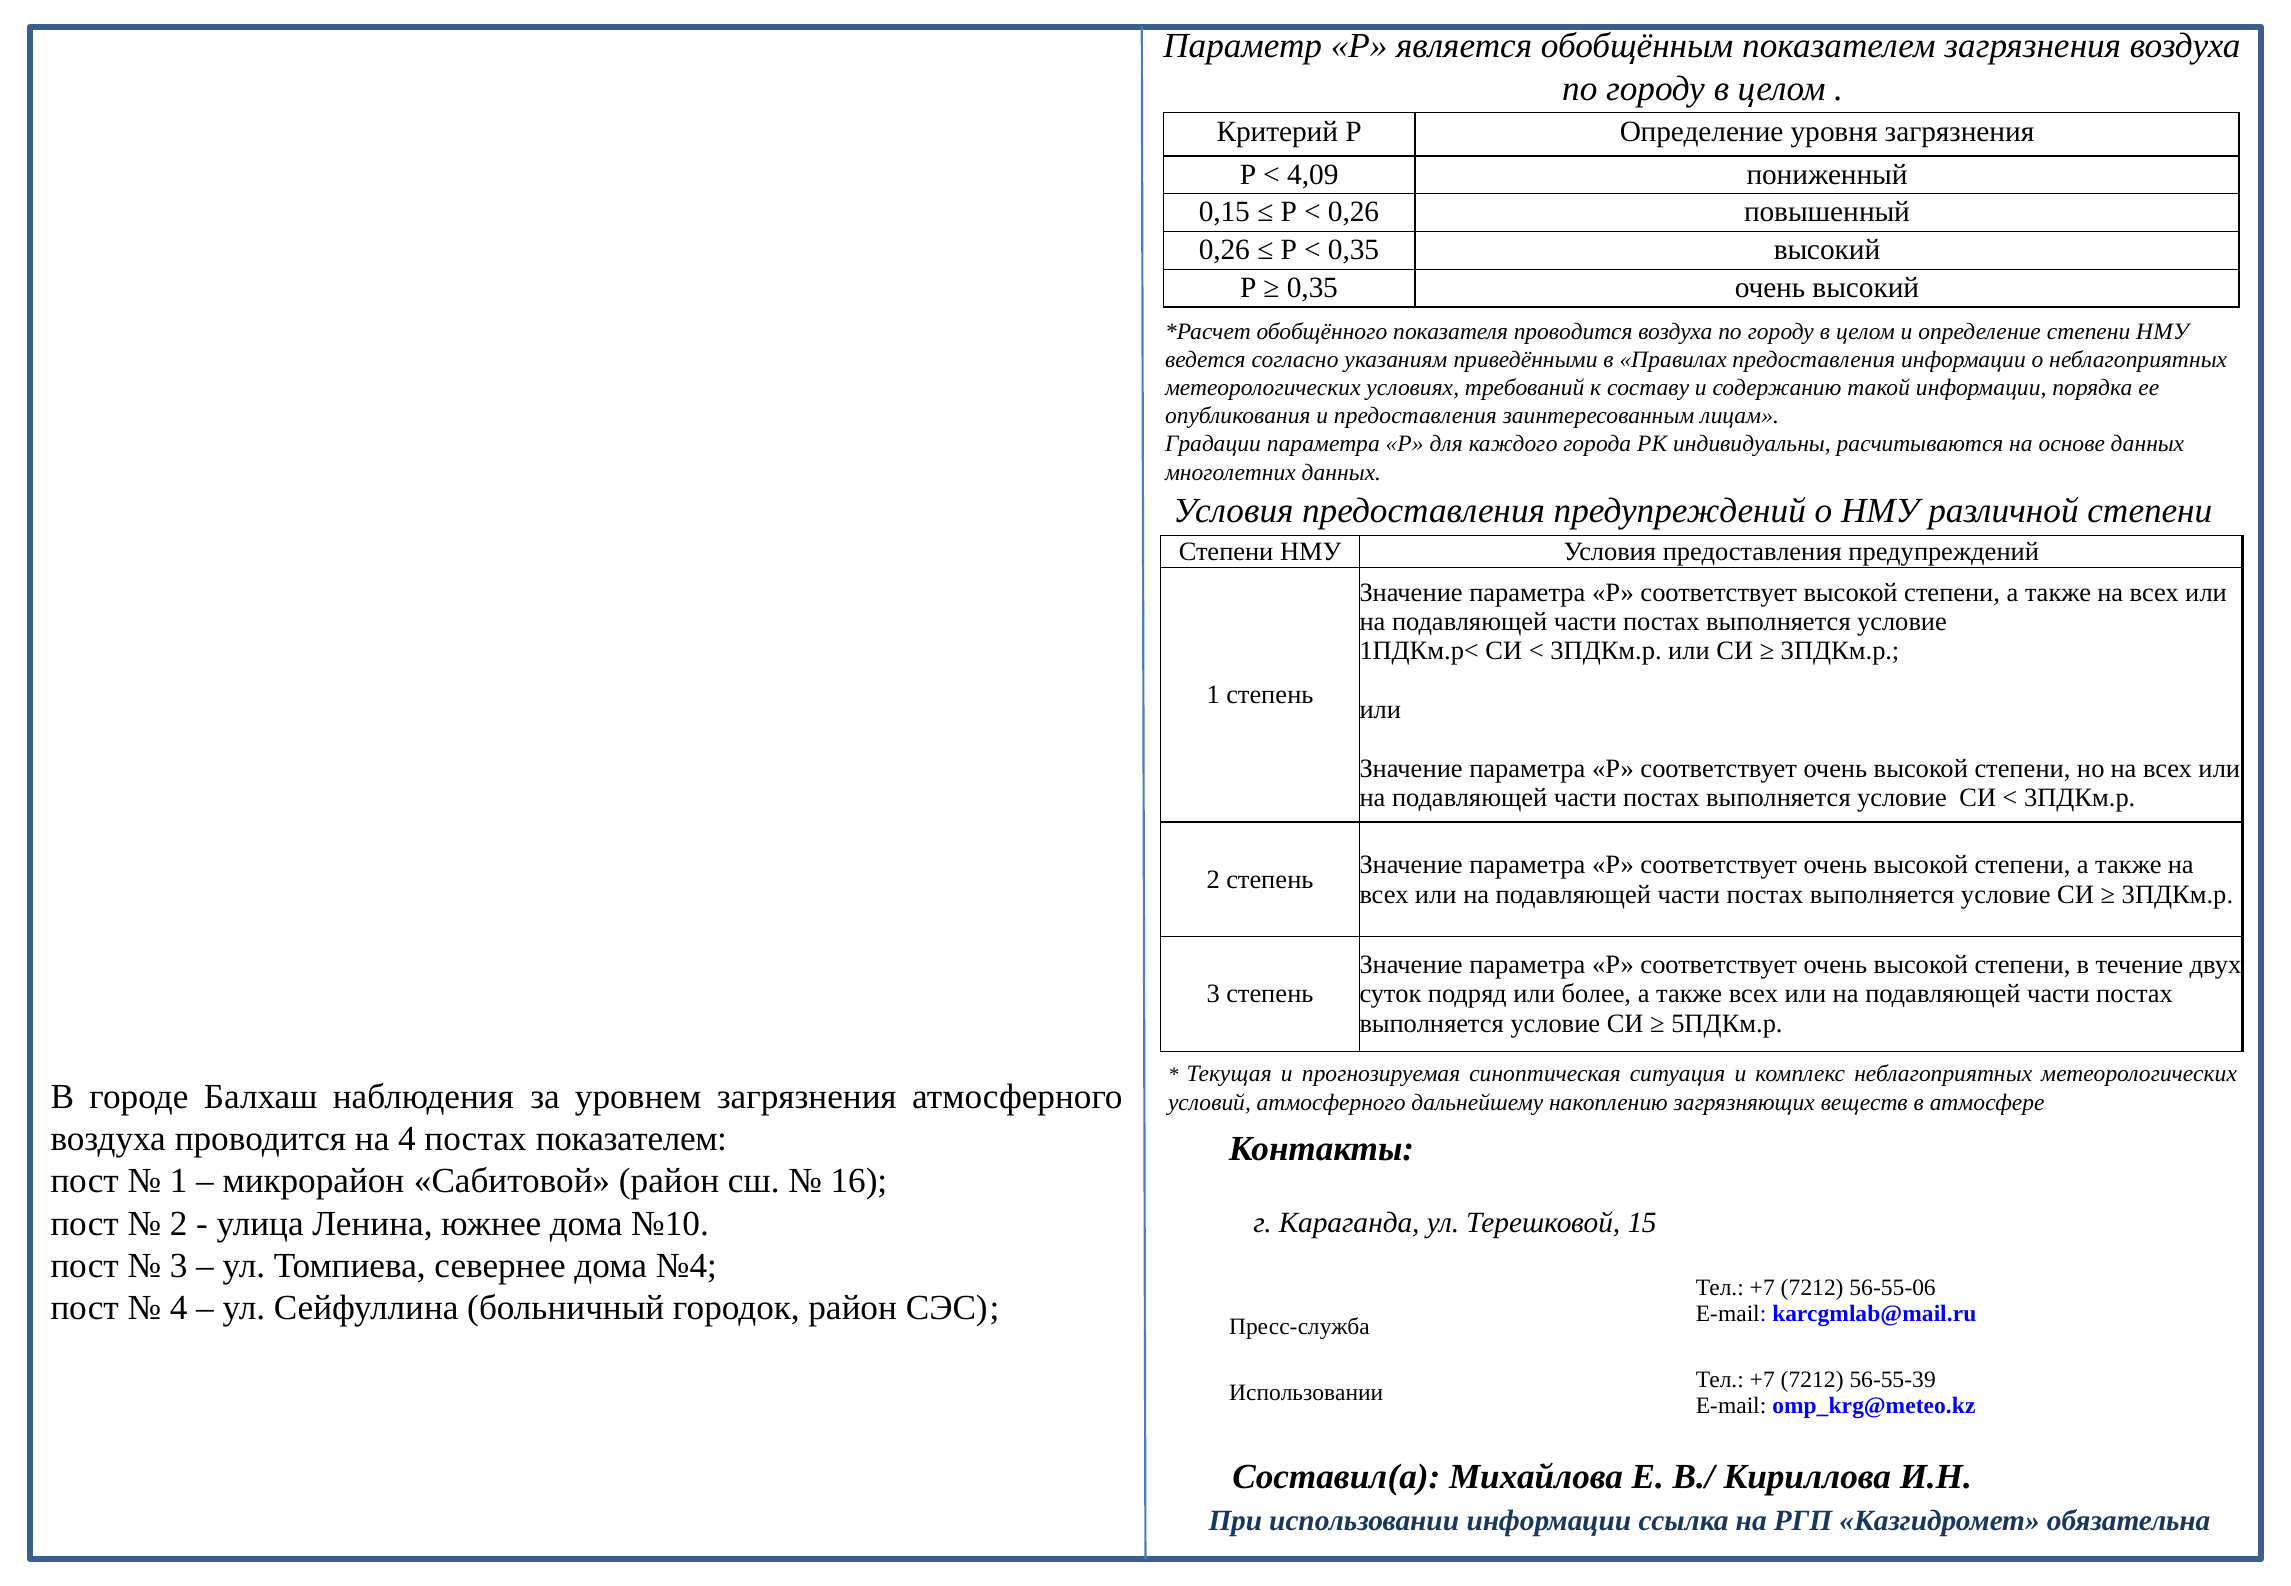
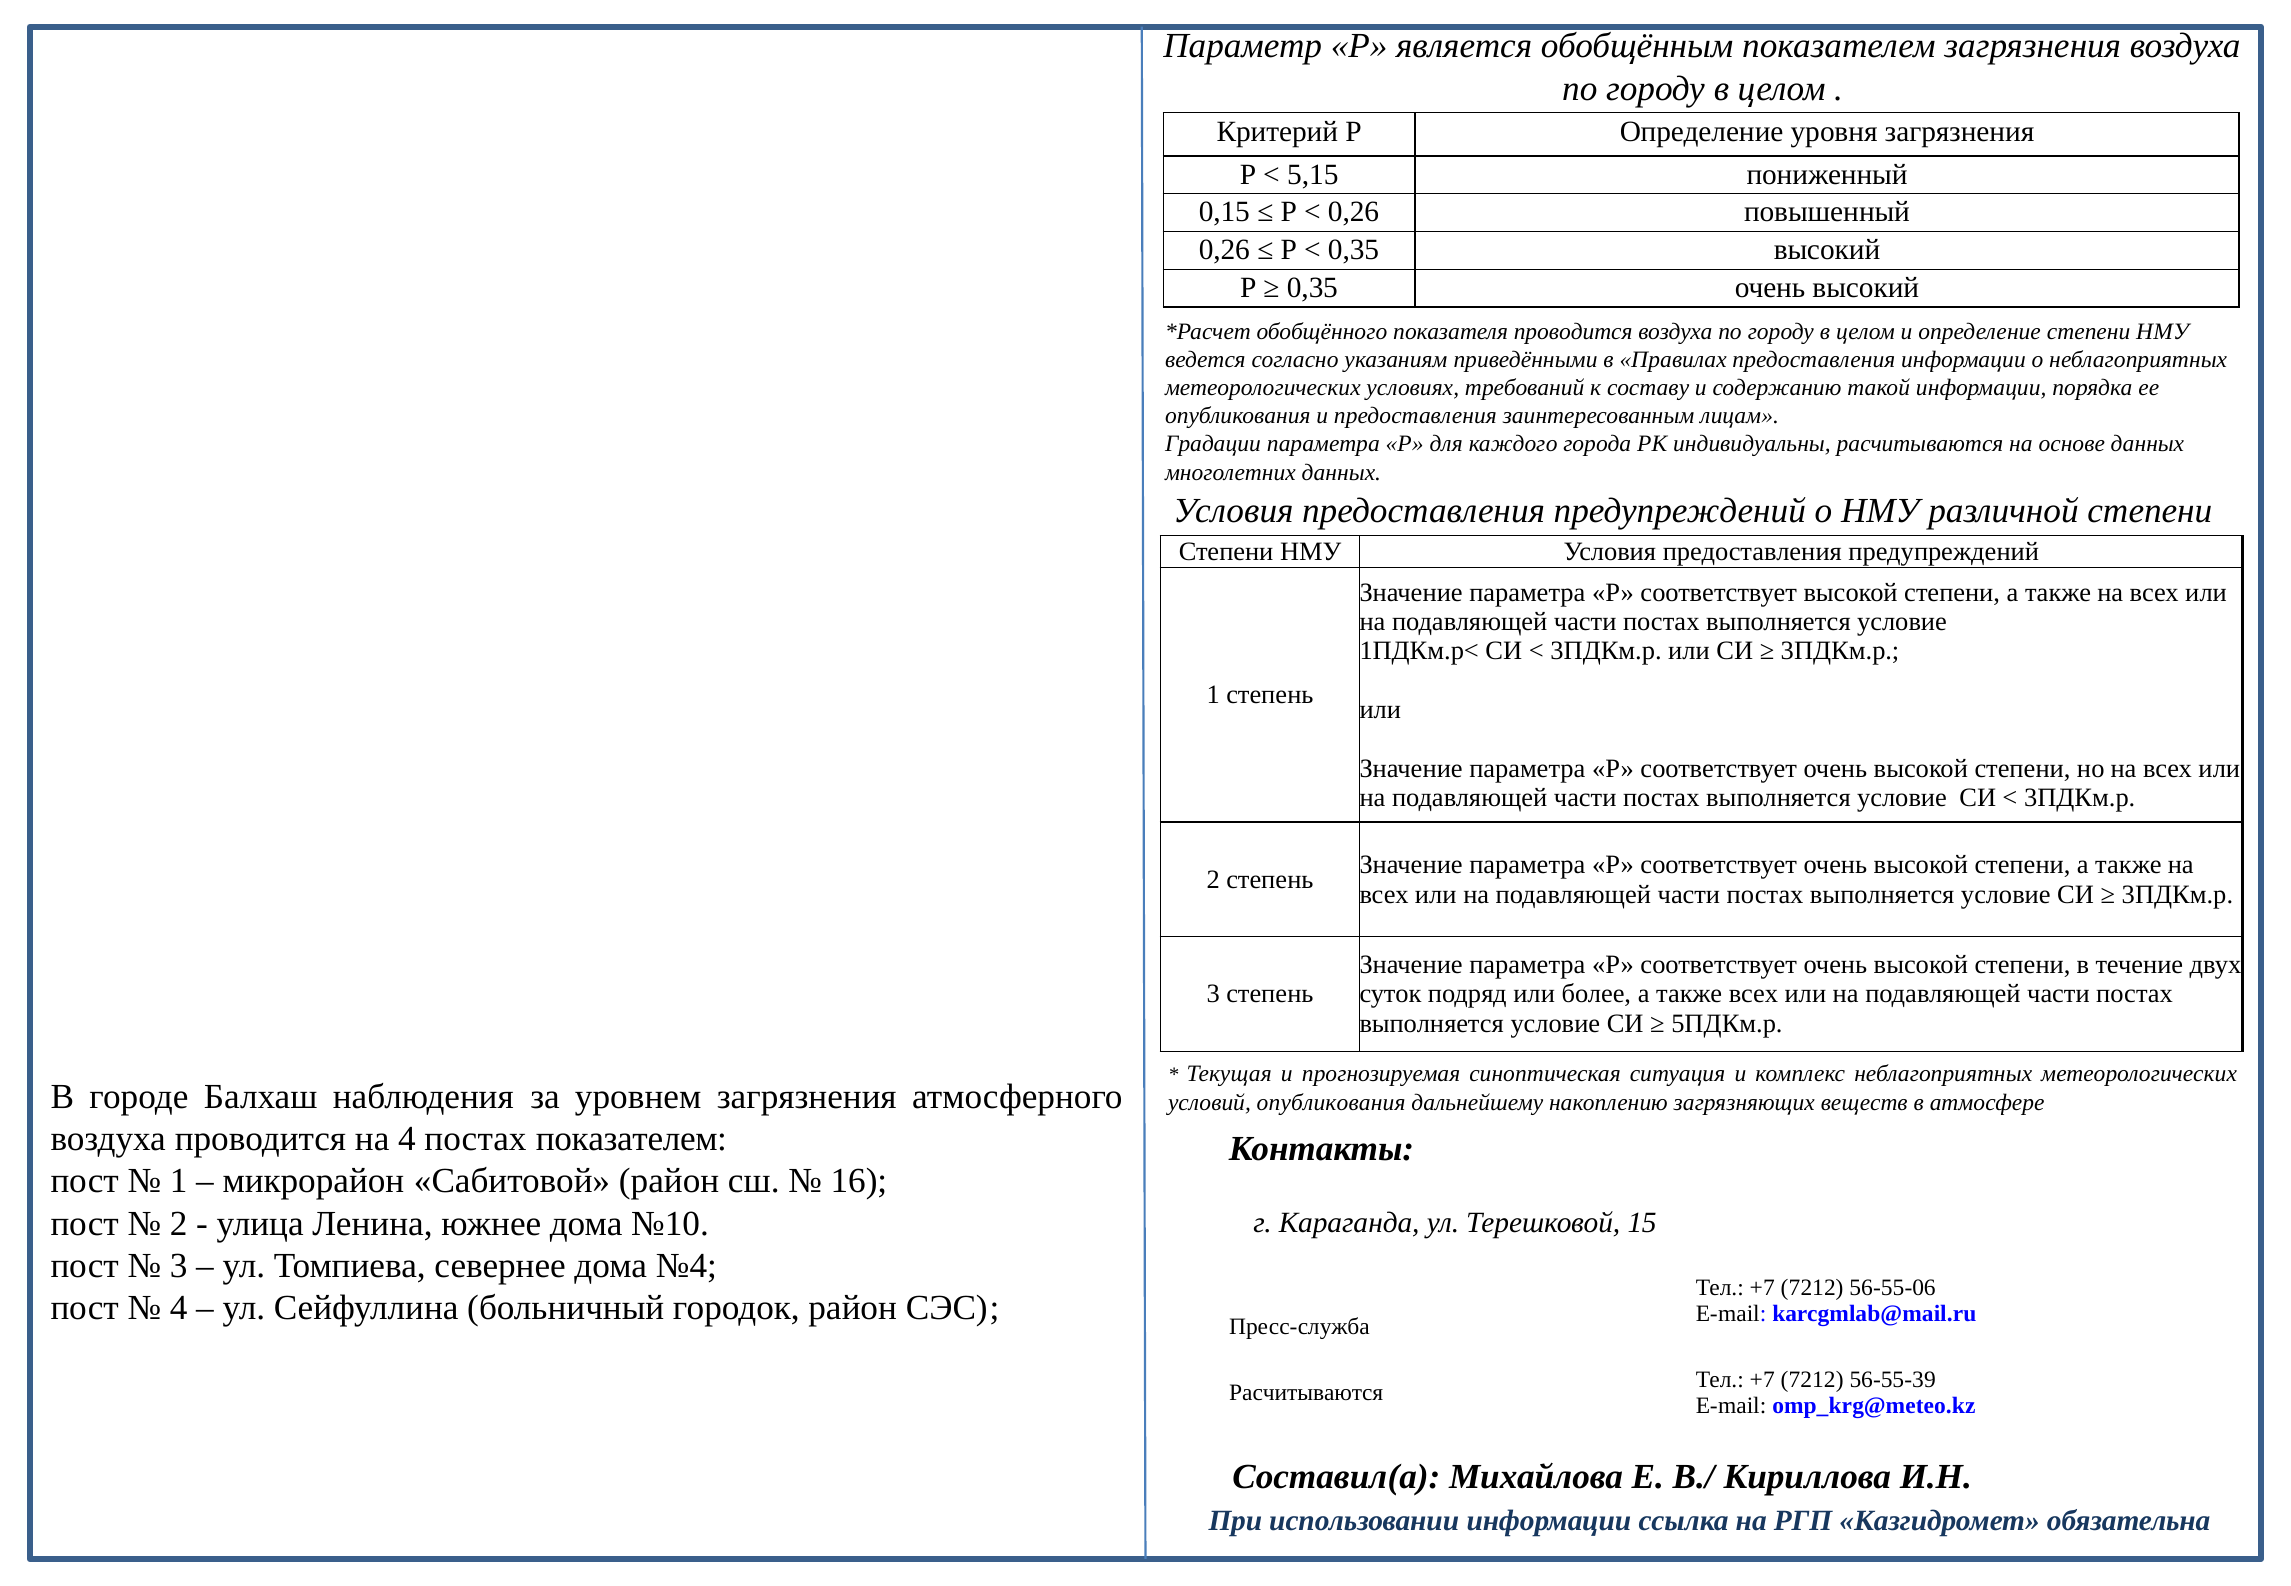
4,09: 4,09 -> 5,15
условий атмосферного: атмосферного -> опубликования
Использовании at (1306, 1393): Использовании -> Расчитываются
